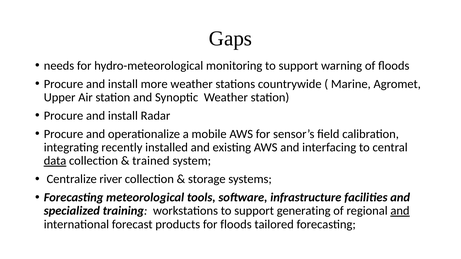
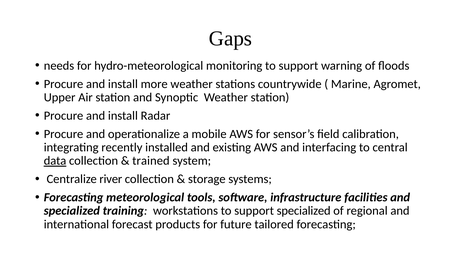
support generating: generating -> specialized
and at (400, 211) underline: present -> none
for floods: floods -> future
